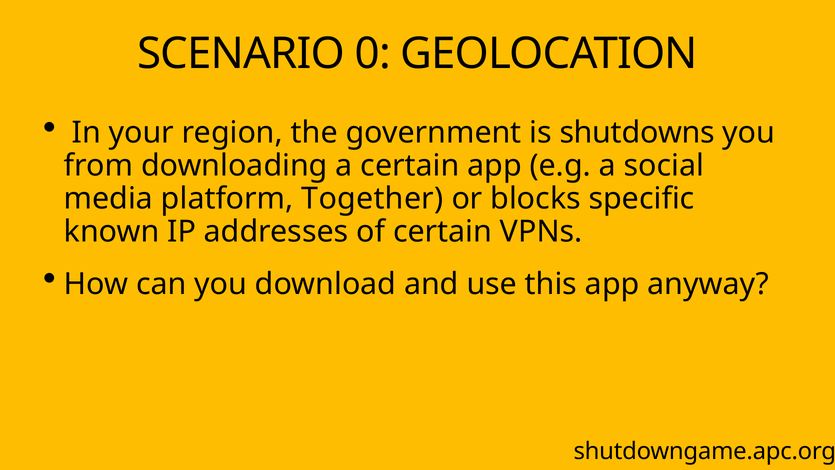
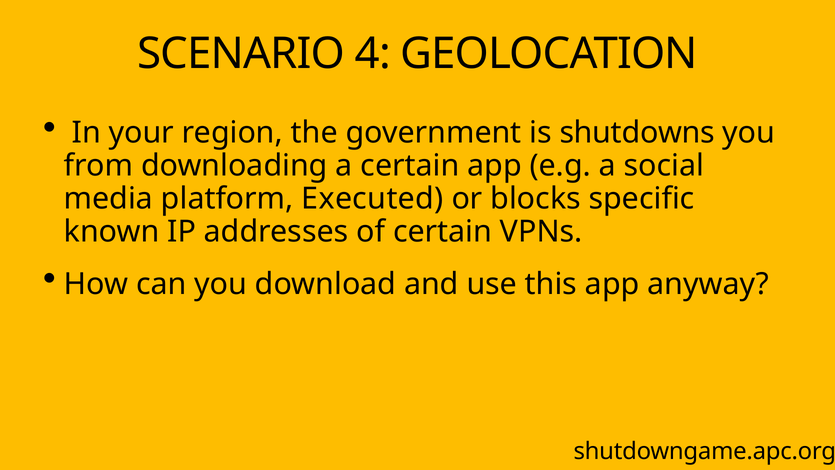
0: 0 -> 4
Together: Together -> Executed
